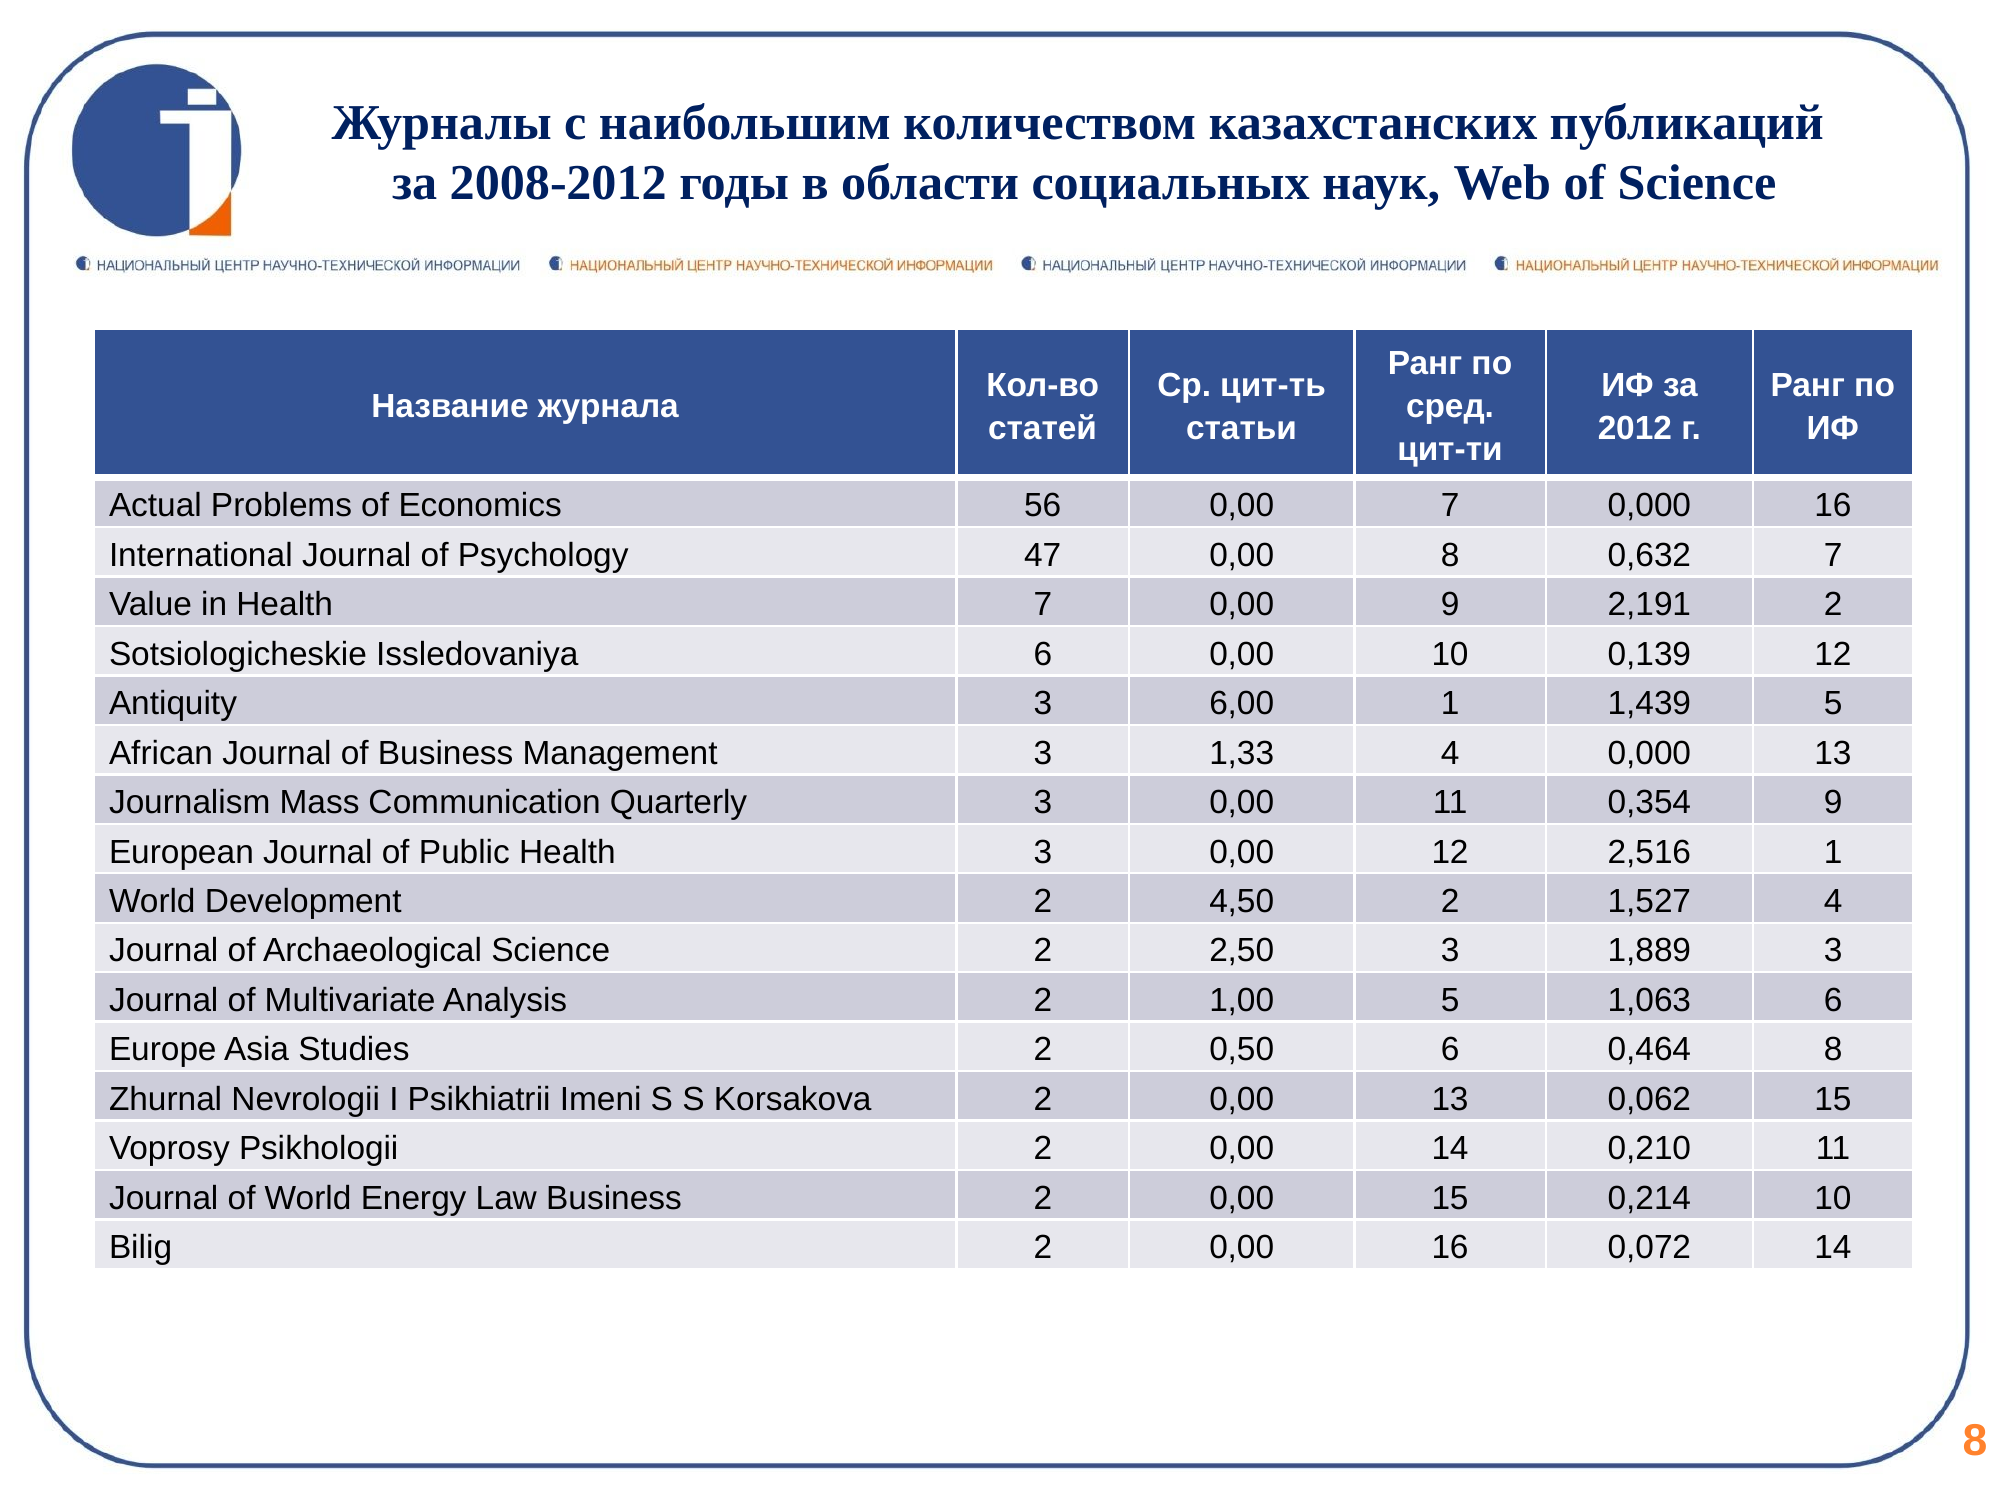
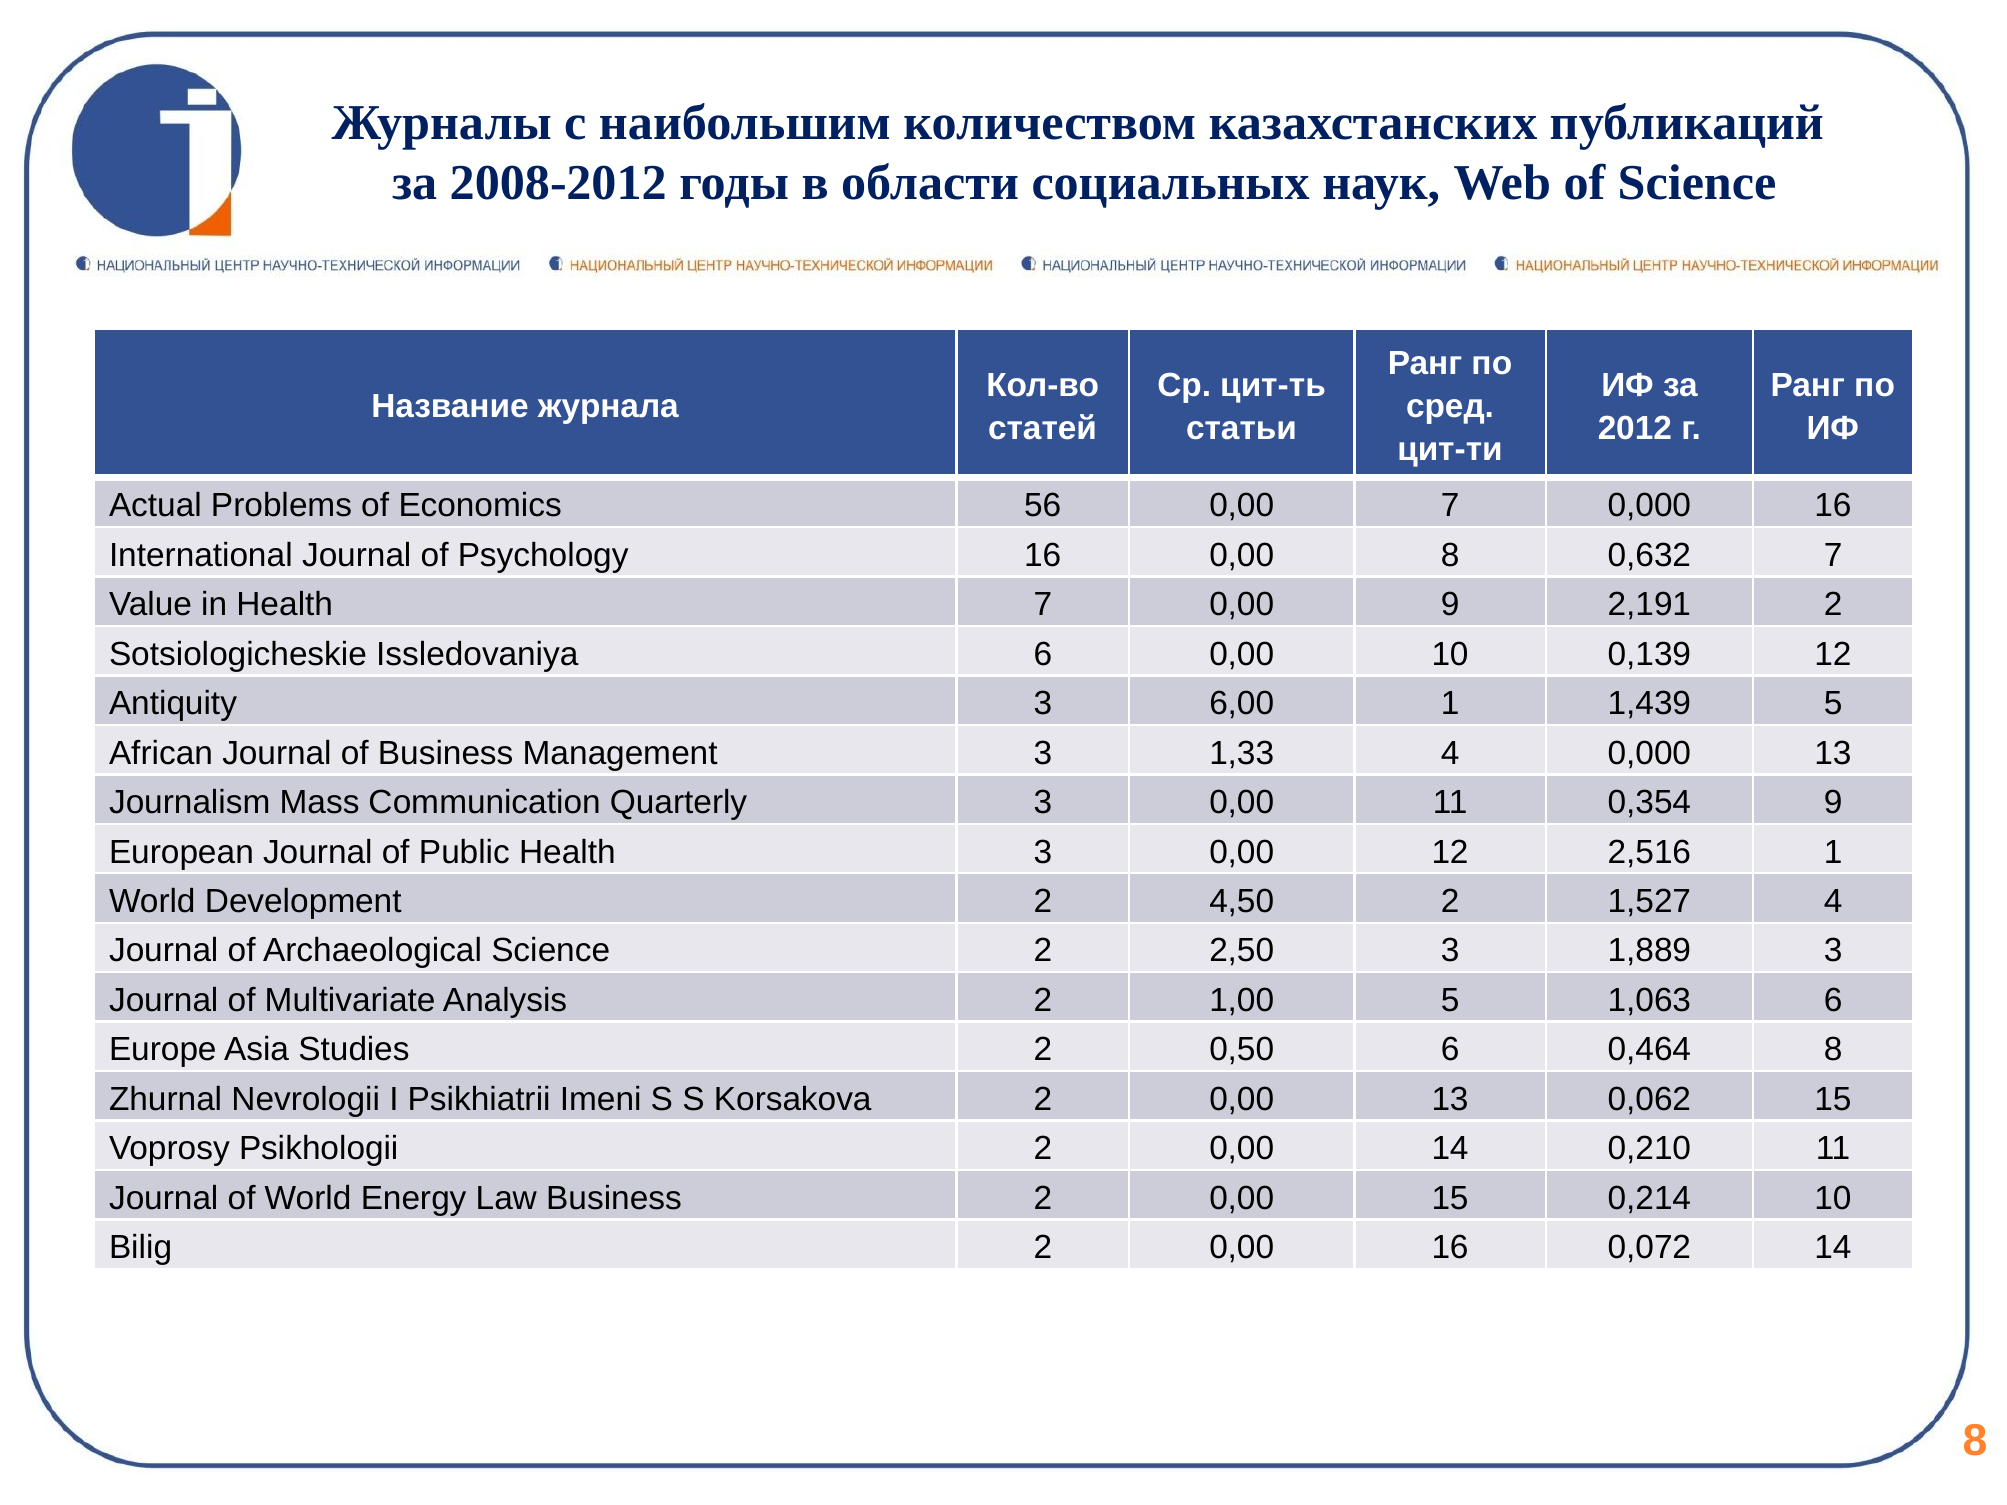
Psychology 47: 47 -> 16
